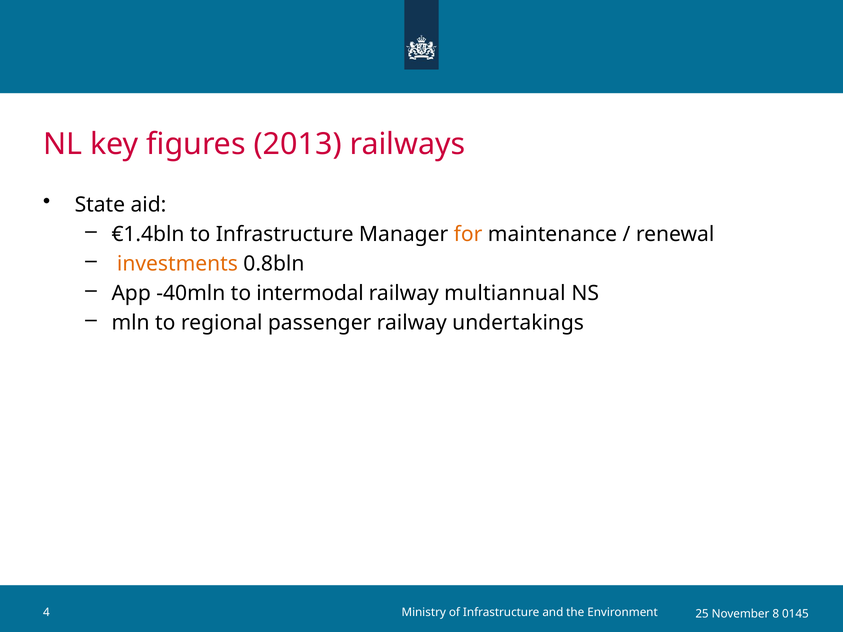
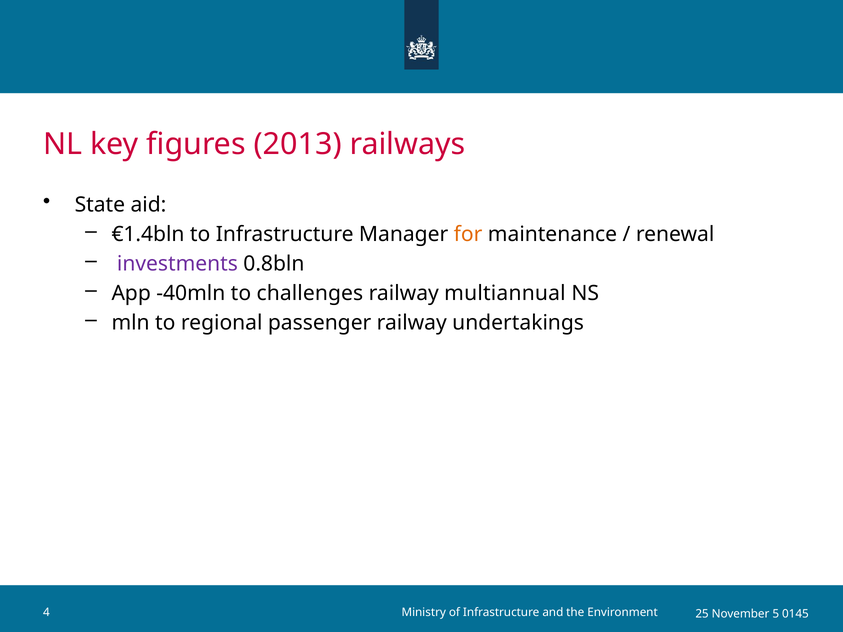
investments colour: orange -> purple
intermodal: intermodal -> challenges
8: 8 -> 5
